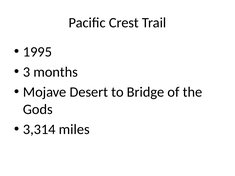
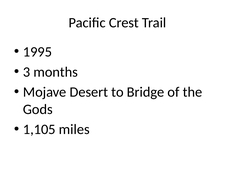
3,314: 3,314 -> 1,105
